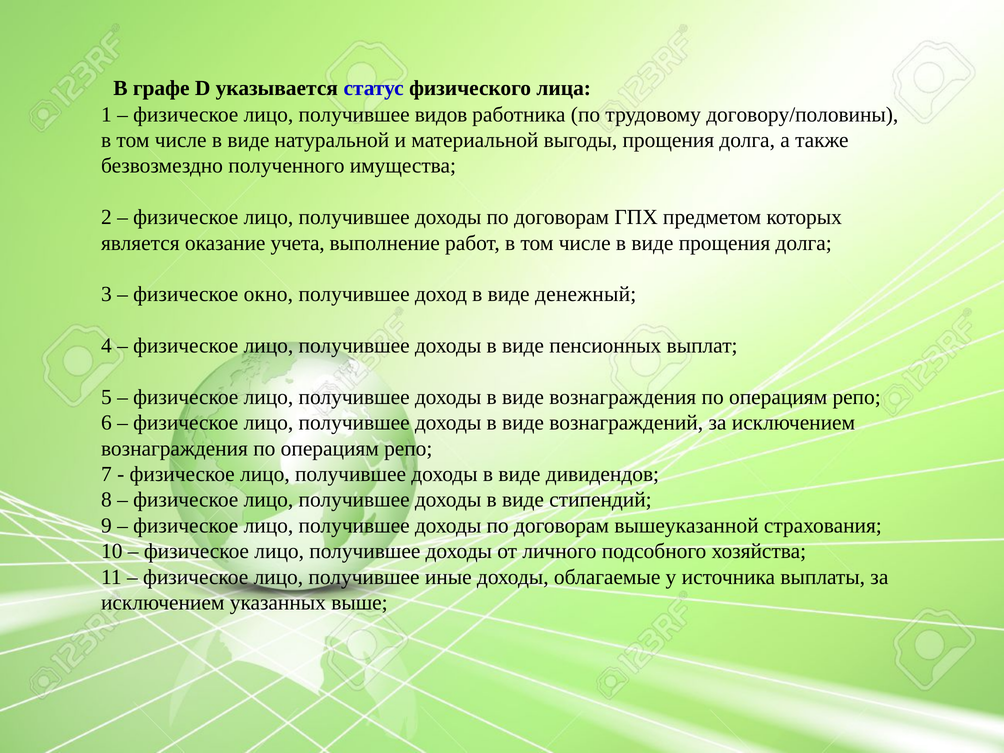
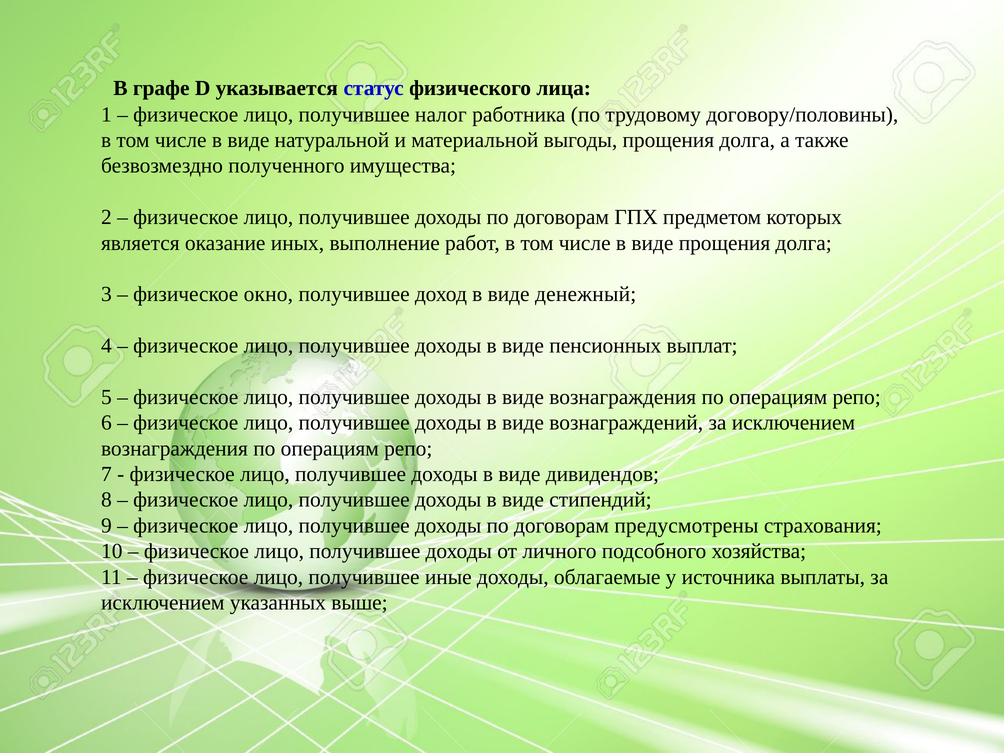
видов: видов -> налог
учета: учета -> иных
вышеуказанной: вышеуказанной -> предусмотрены
